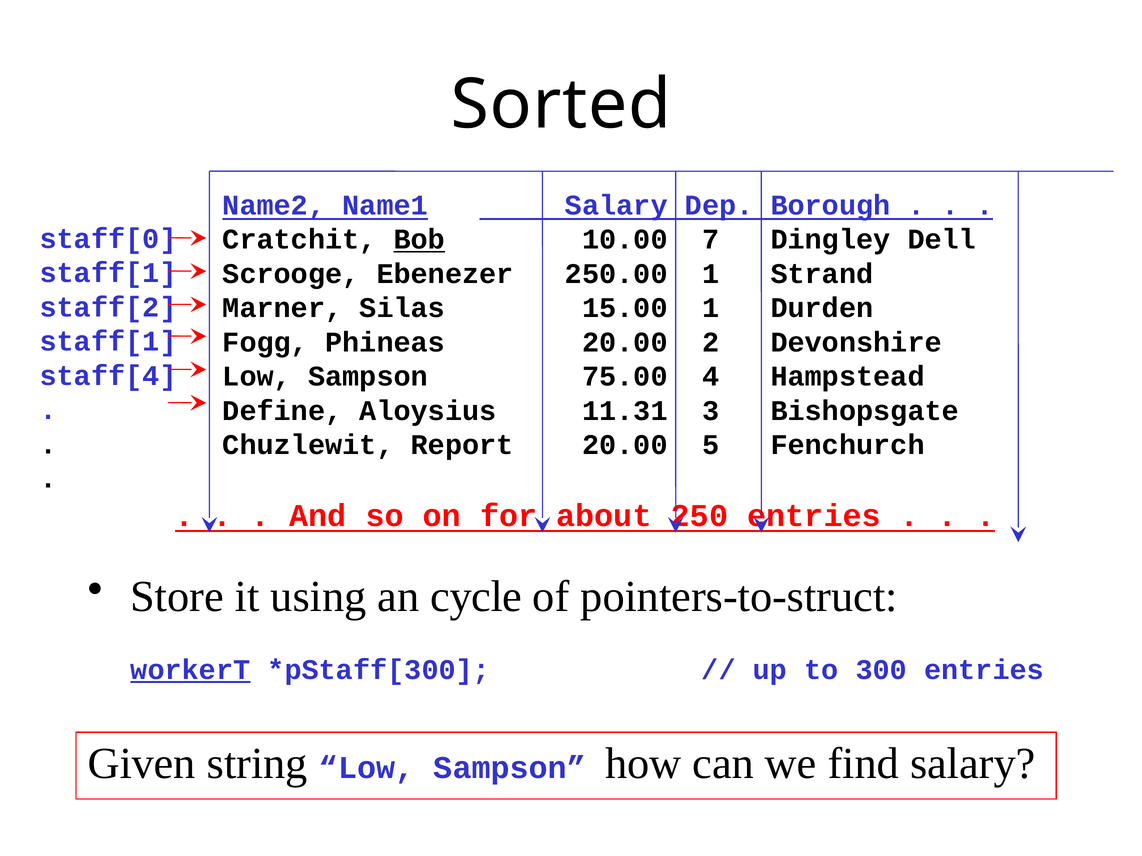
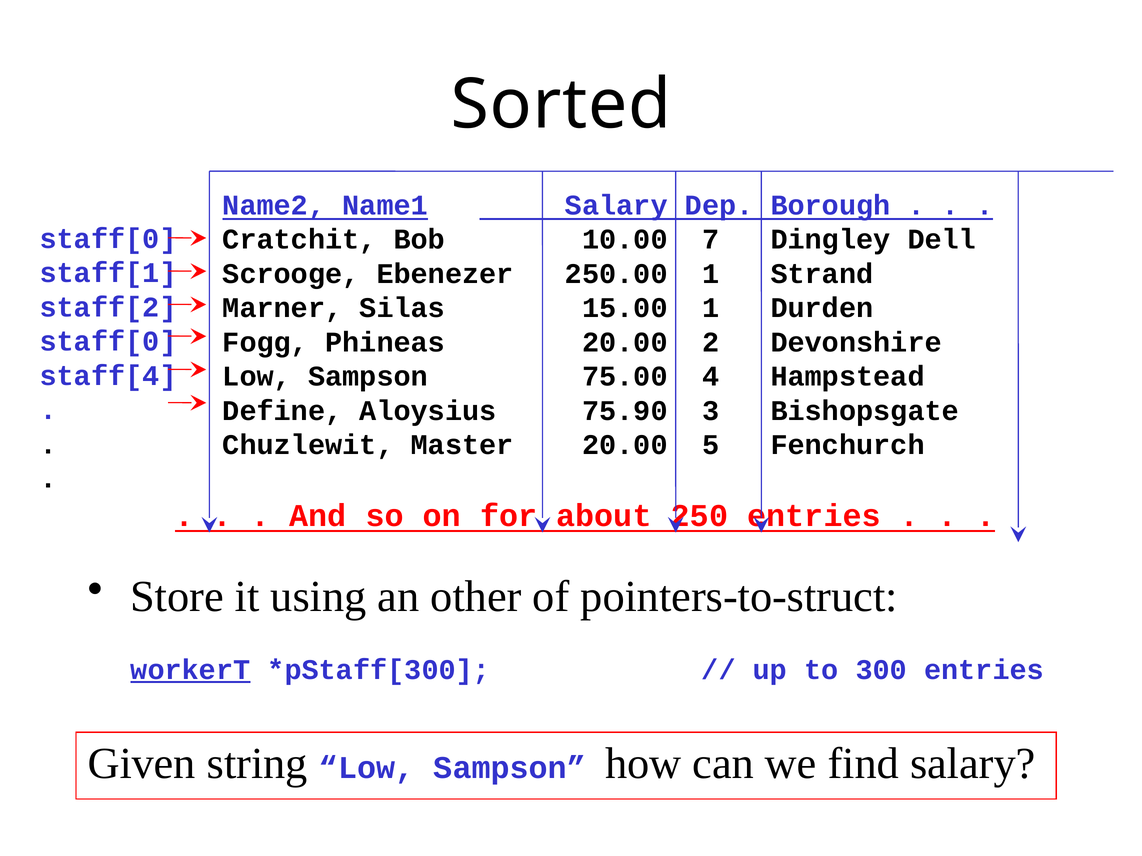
Bob underline: present -> none
staff[1 at (108, 342): staff[1 -> staff[0
11.31: 11.31 -> 75.90
Report: Report -> Master
cycle: cycle -> other
